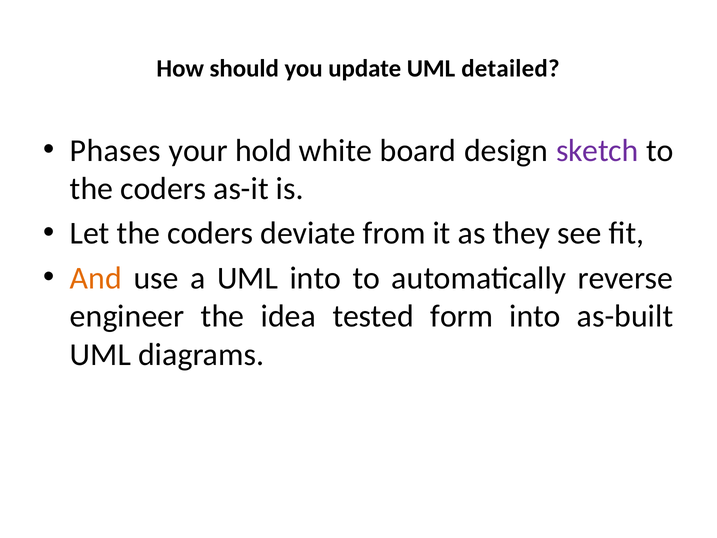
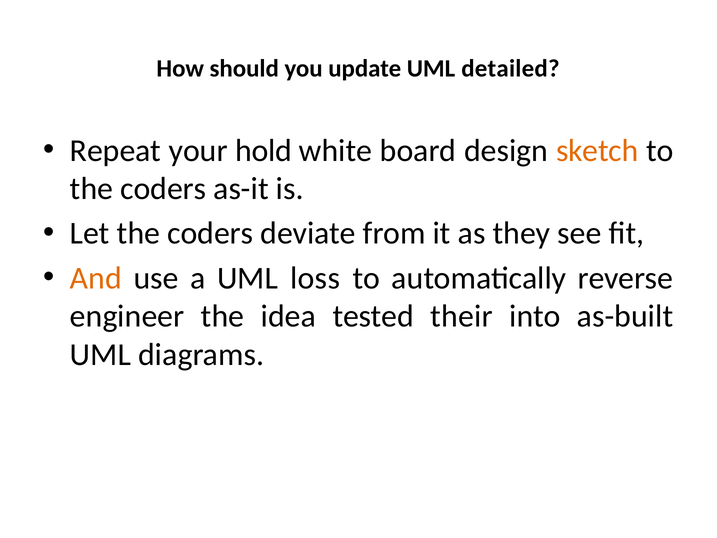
Phases: Phases -> Repeat
sketch colour: purple -> orange
UML into: into -> loss
form: form -> their
